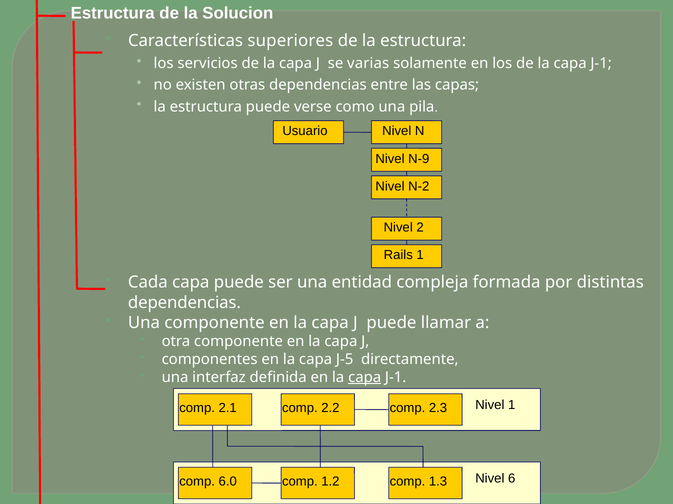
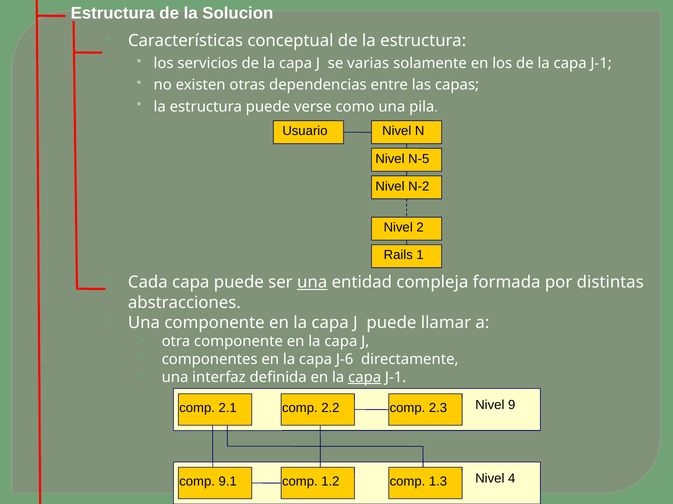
superiores: superiores -> conceptual
N-9: N-9 -> N-5
una at (312, 283) underline: none -> present
dependencias at (184, 303): dependencias -> abstracciones
J-5: J-5 -> J-6
Nivel 1: 1 -> 9
6: 6 -> 4
6.0: 6.0 -> 9.1
